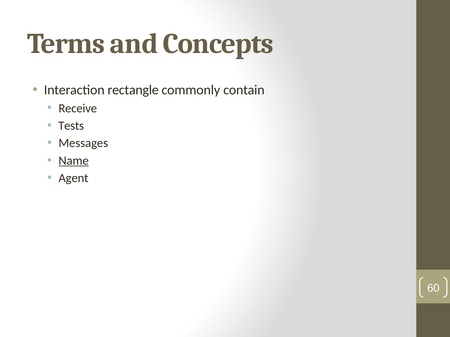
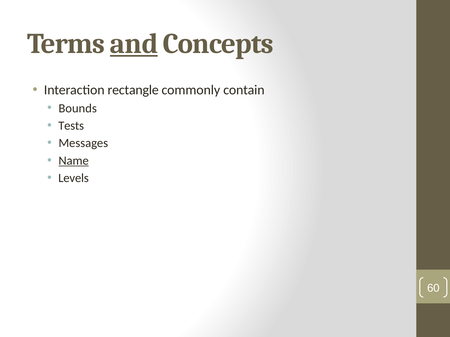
and underline: none -> present
Receive: Receive -> Bounds
Agent: Agent -> Levels
